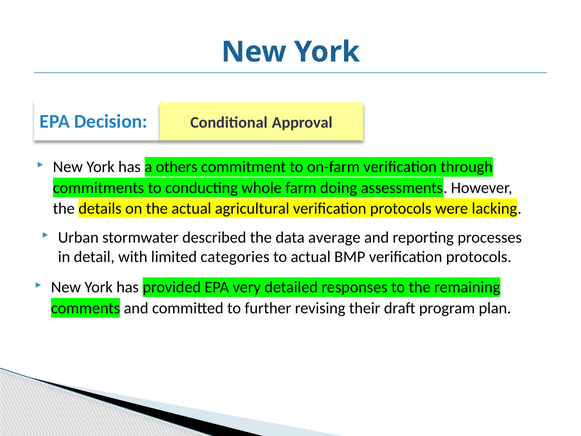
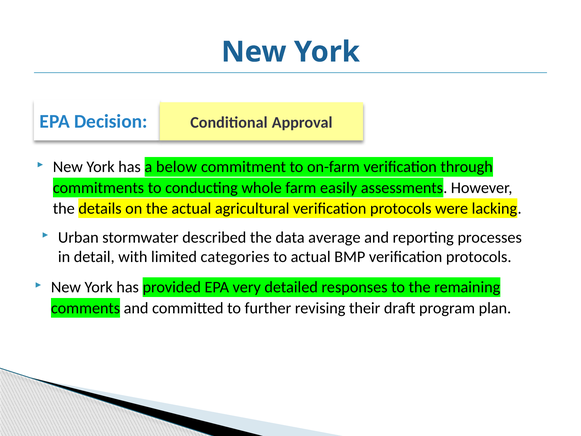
others: others -> below
doing: doing -> easily
